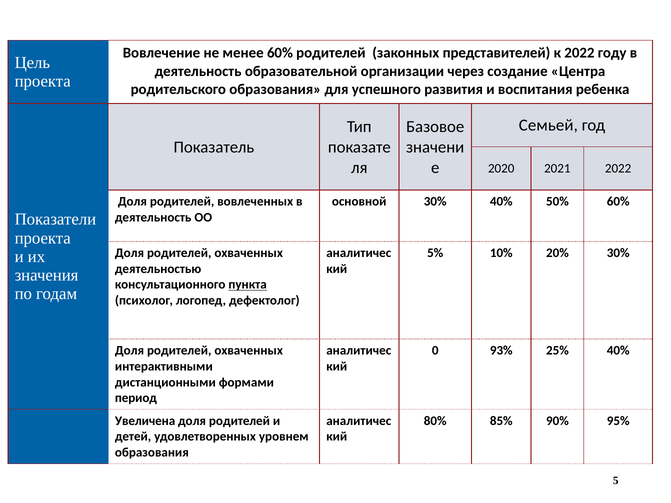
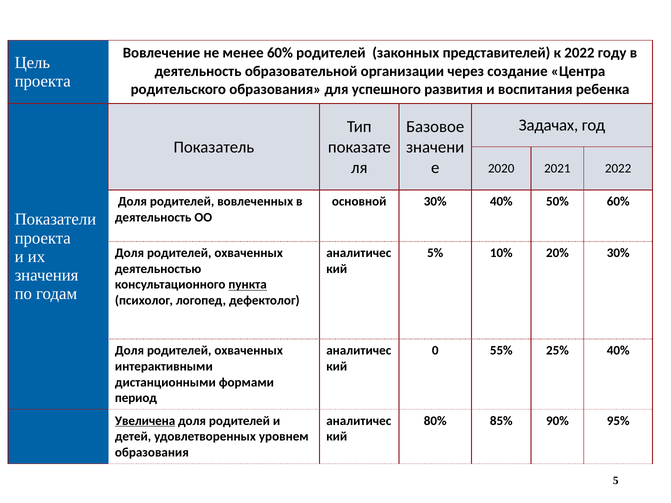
Семьей: Семьей -> Задачах
93%: 93% -> 55%
Увеличена underline: none -> present
